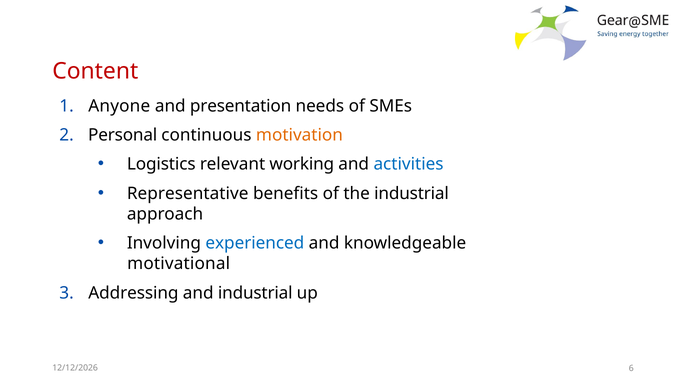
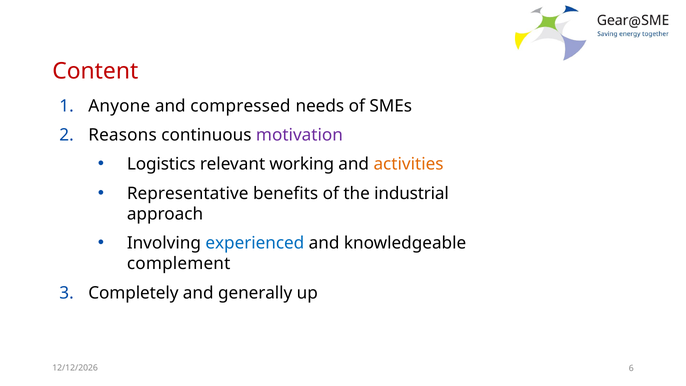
presentation: presentation -> compressed
Personal: Personal -> Reasons
motivation colour: orange -> purple
activities colour: blue -> orange
motivational: motivational -> complement
Addressing: Addressing -> Completely
and industrial: industrial -> generally
